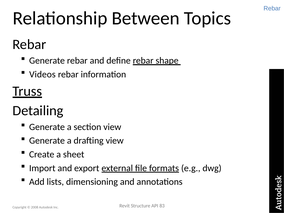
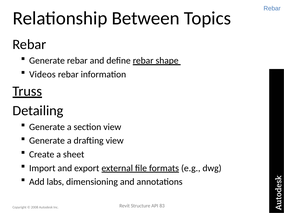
lists: lists -> labs
